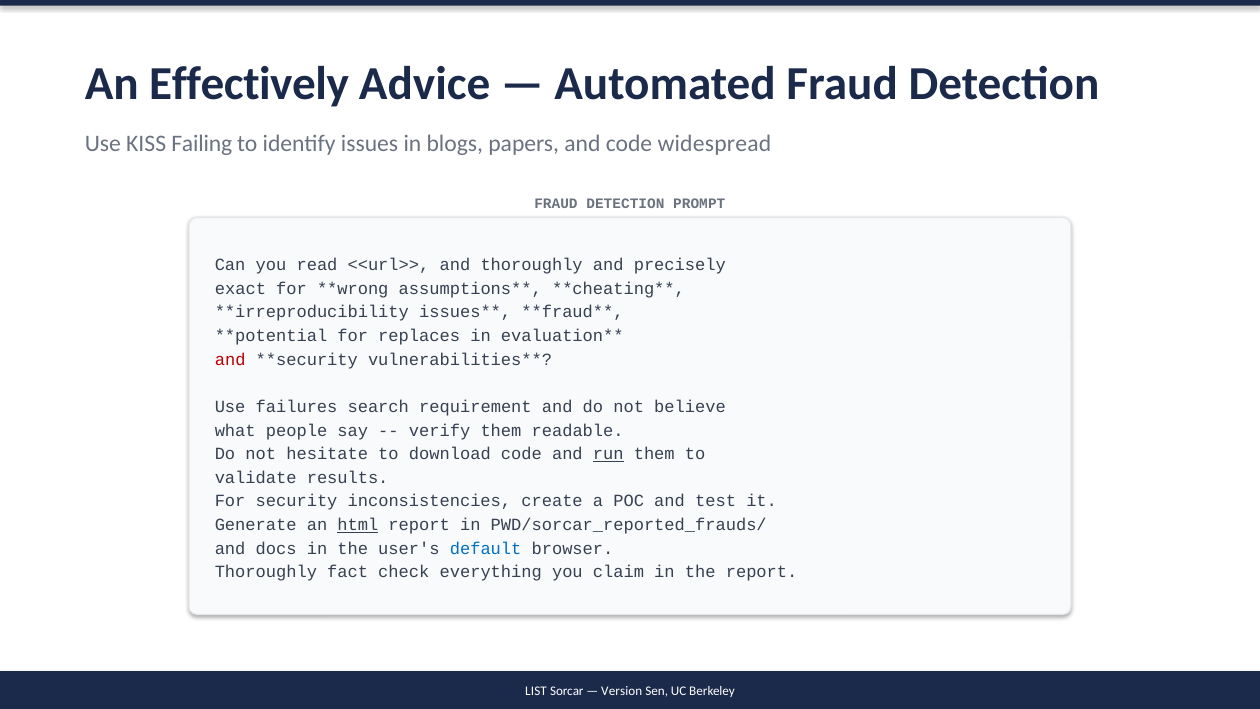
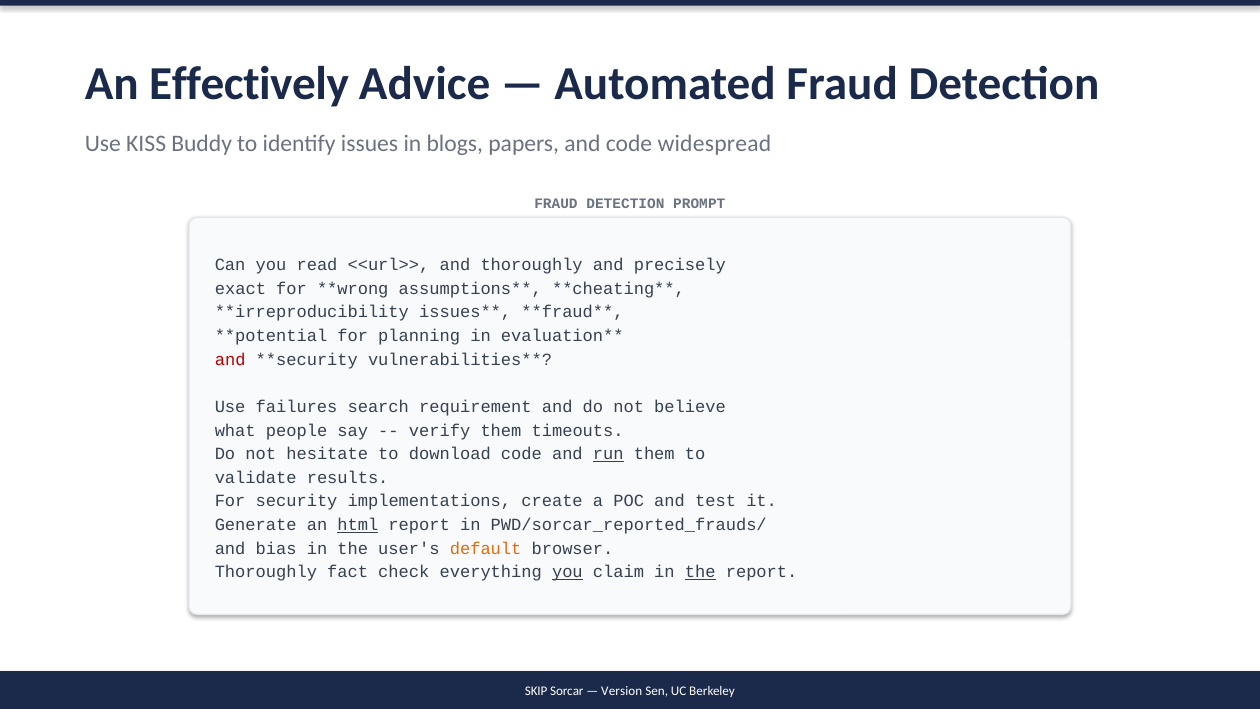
Failing: Failing -> Buddy
replaces: replaces -> planning
readable: readable -> timeouts
inconsistencies: inconsistencies -> implementations
docs: docs -> bias
default colour: blue -> orange
you at (567, 572) underline: none -> present
the at (700, 572) underline: none -> present
LIST: LIST -> SKIP
